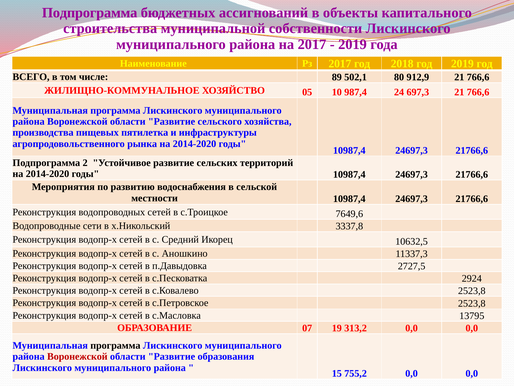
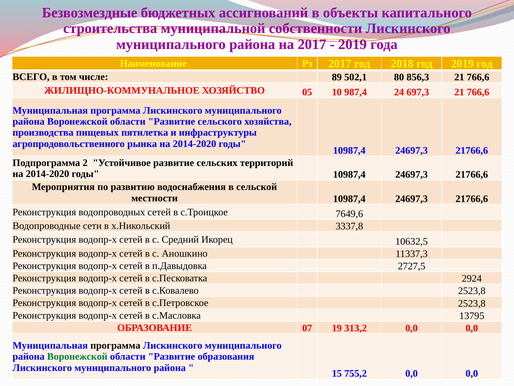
Подпрограмма at (90, 13): Подпрограмма -> Безвозмездные
912,9: 912,9 -> 856,3
Воронежской at (77, 356) colour: red -> green
